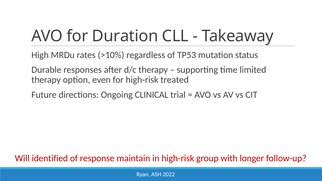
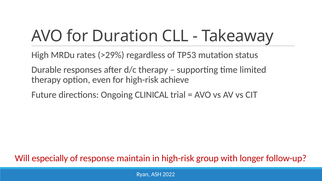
>10%: >10% -> >29%
treated: treated -> achieve
identified: identified -> especially
